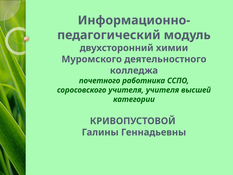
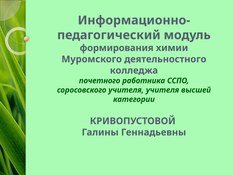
двухсторонний: двухсторонний -> формирования
